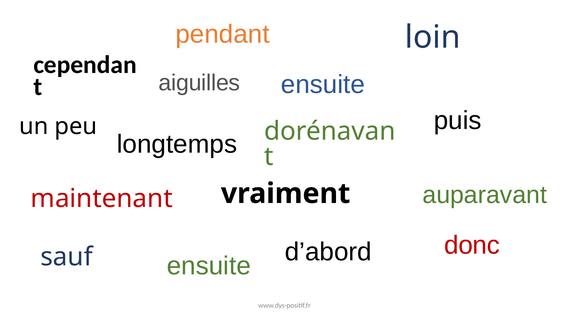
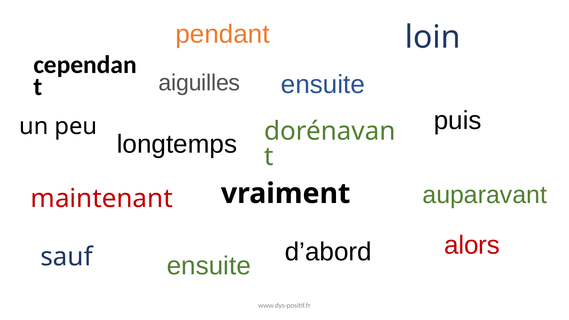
donc: donc -> alors
